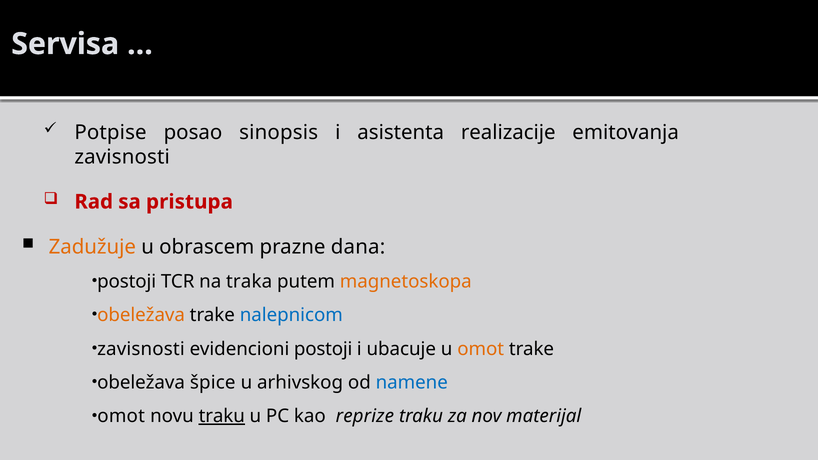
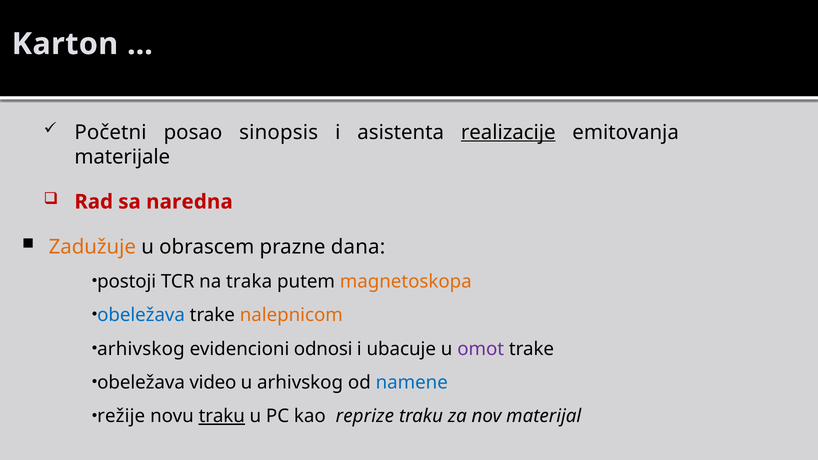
Servisa: Servisa -> Karton
Potpise: Potpise -> Početni
realizacije underline: none -> present
zavisnosti at (122, 157): zavisnosti -> materijale
pristupa: pristupa -> naredna
obeležava at (141, 315) colour: orange -> blue
nalepnicom colour: blue -> orange
zavisnosti at (141, 349): zavisnosti -> arhivskog
evidencioni postoji: postoji -> odnosi
omot at (481, 349) colour: orange -> purple
špice: špice -> video
omot at (121, 416): omot -> režije
